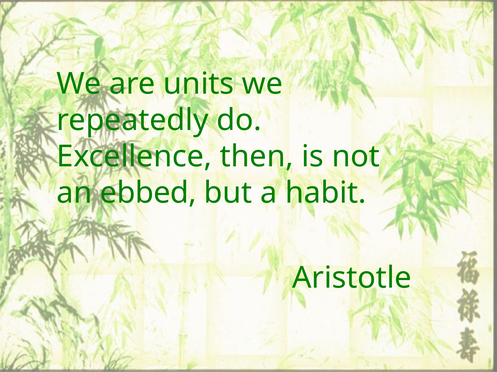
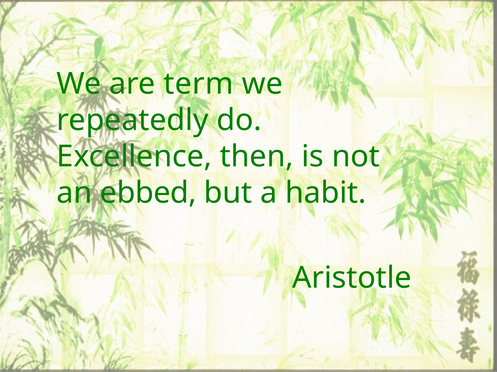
units: units -> term
